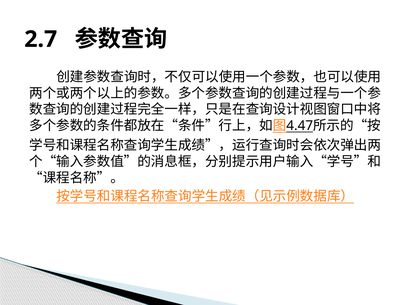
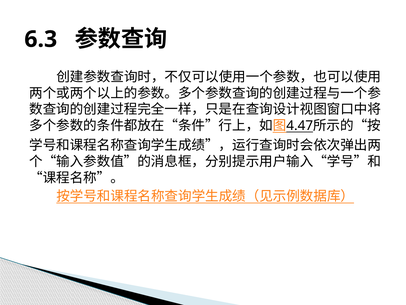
2.7: 2.7 -> 6.3
